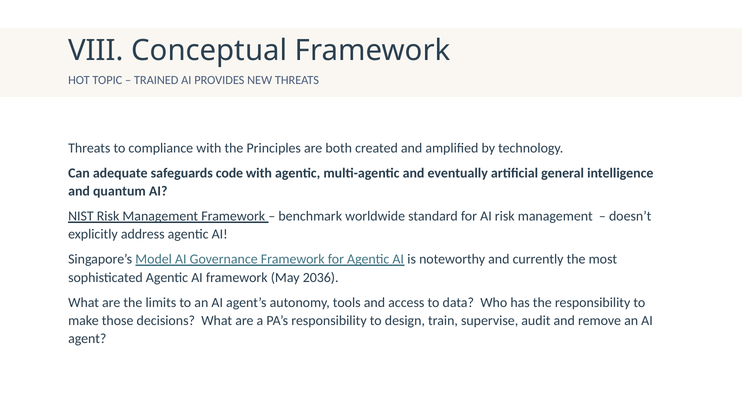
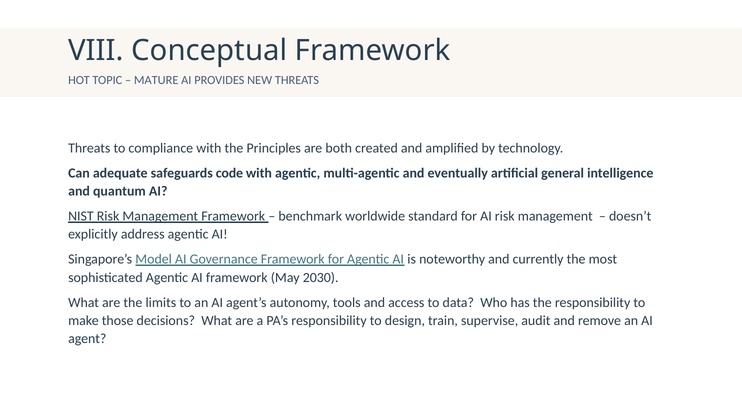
TRAINED: TRAINED -> MATURE
2036: 2036 -> 2030
